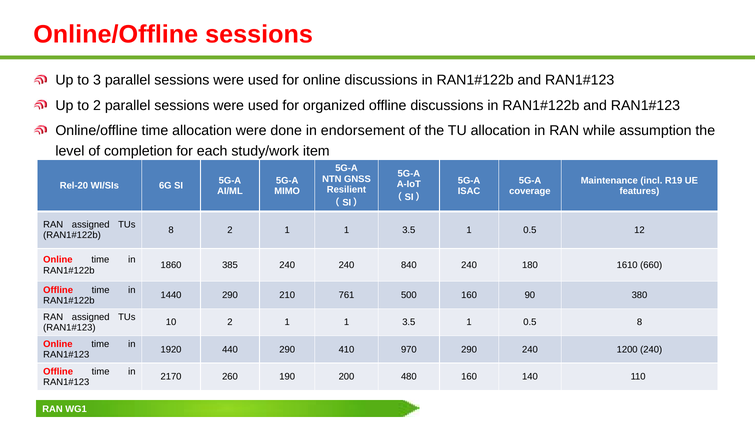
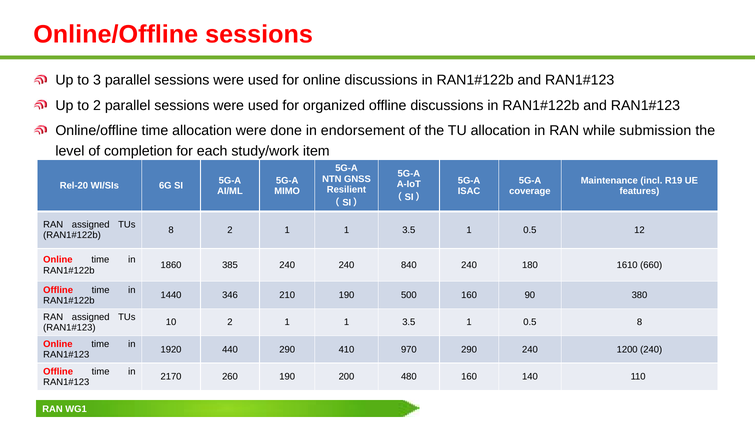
assumption: assumption -> submission
1440 290: 290 -> 346
210 761: 761 -> 190
